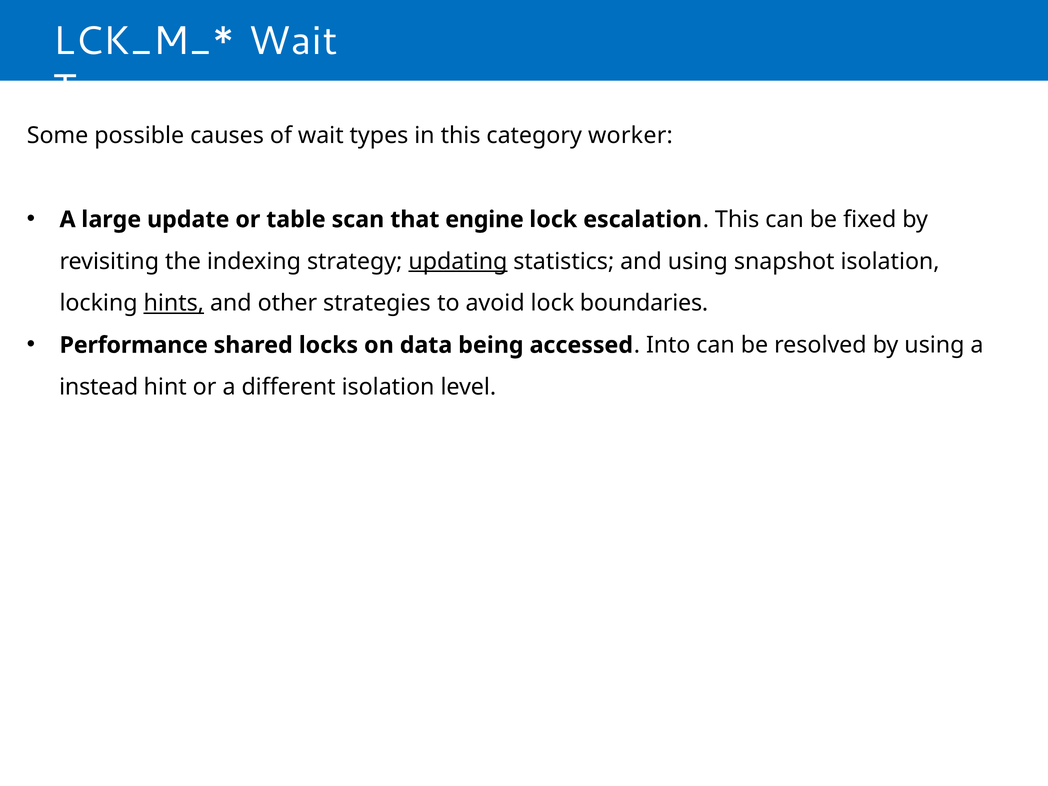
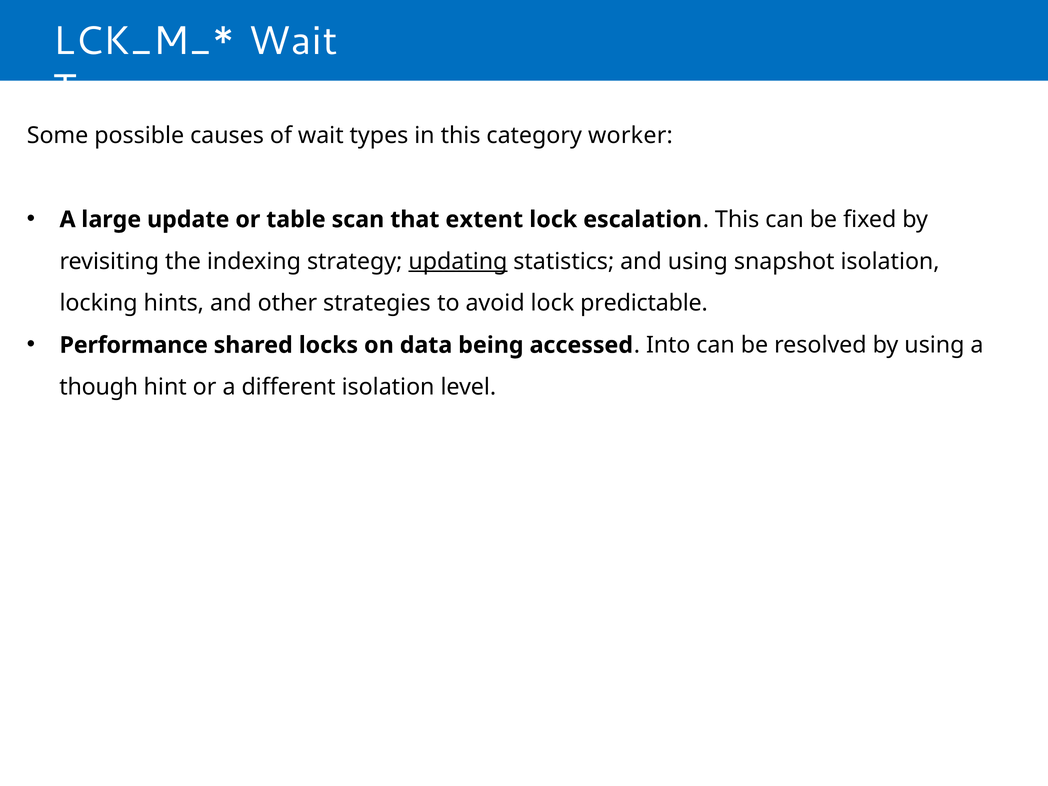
engine: engine -> extent
hints underline: present -> none
boundaries: boundaries -> predictable
instead: instead -> though
